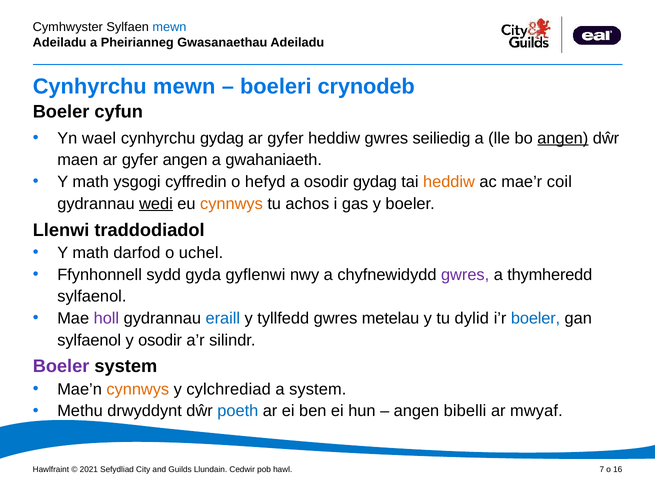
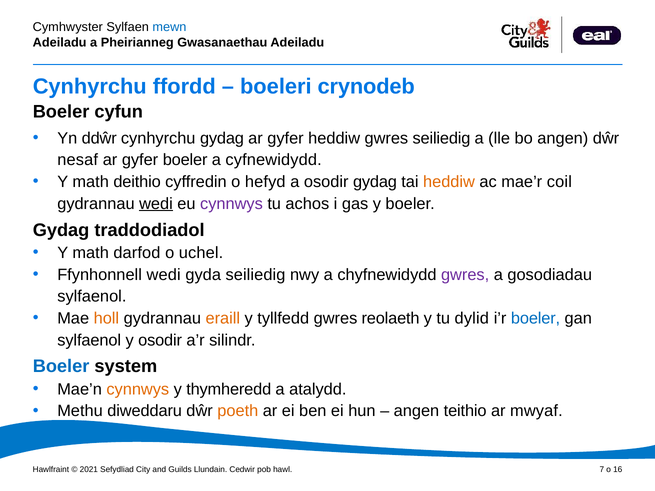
Cynhyrchu mewn: mewn -> ffordd
wael: wael -> ddŵr
angen at (563, 138) underline: present -> none
maen: maen -> nesaf
gyfer angen: angen -> boeler
gwahaniaeth: gwahaniaeth -> cyfnewidydd
ysgogi: ysgogi -> deithio
cynnwys at (231, 204) colour: orange -> purple
Llenwi at (61, 230): Llenwi -> Gydag
Ffynhonnell sydd: sydd -> wedi
gyda gyflenwi: gyflenwi -> seiliedig
thymheredd: thymheredd -> gosodiadau
holl colour: purple -> orange
eraill colour: blue -> orange
metelau: metelau -> reolaeth
Boeler at (61, 367) colour: purple -> blue
cylchrediad: cylchrediad -> thymheredd
a system: system -> atalydd
drwyddynt: drwyddynt -> diweddaru
poeth colour: blue -> orange
bibelli: bibelli -> teithio
